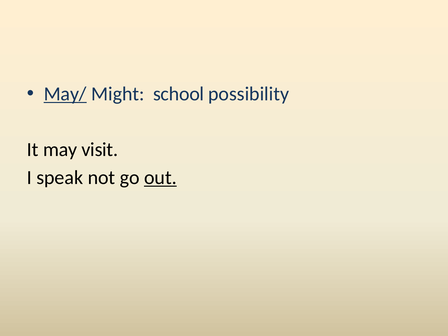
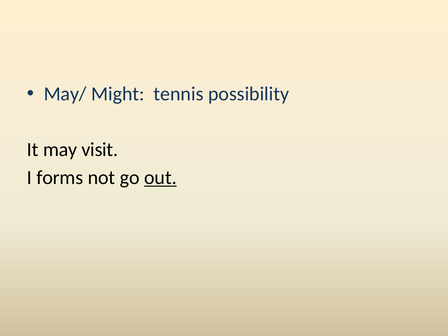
May/ underline: present -> none
school: school -> tennis
speak: speak -> forms
